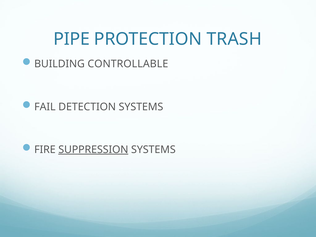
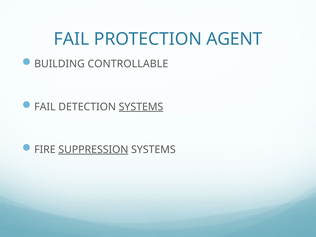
PIPE at (72, 39): PIPE -> FAIL
TRASH: TRASH -> AGENT
SYSTEMS at (141, 107) underline: none -> present
